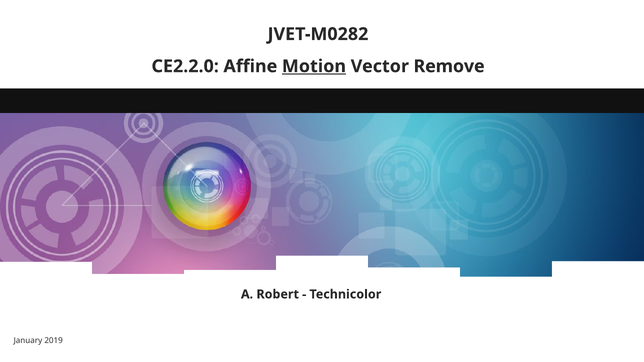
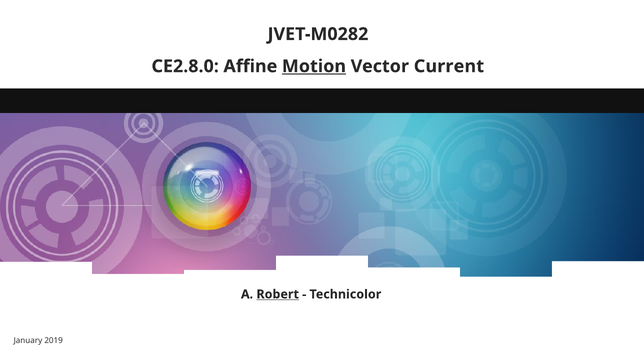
CE2.2.0: CE2.2.0 -> CE2.8.0
Remove: Remove -> Current
Robert underline: none -> present
